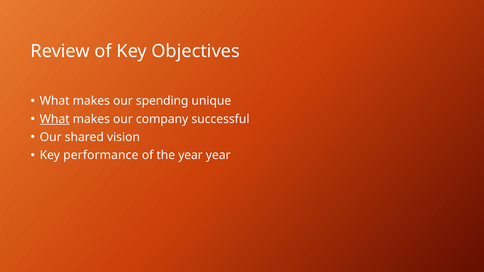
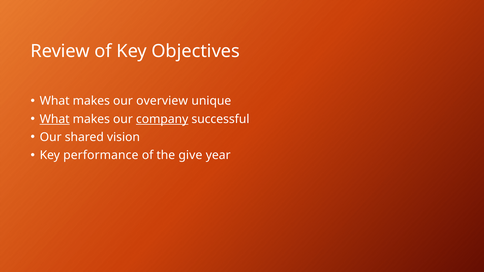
spending: spending -> overview
company underline: none -> present
the year: year -> give
